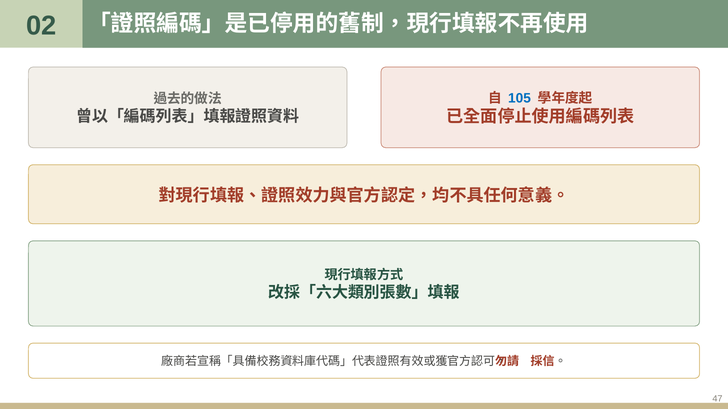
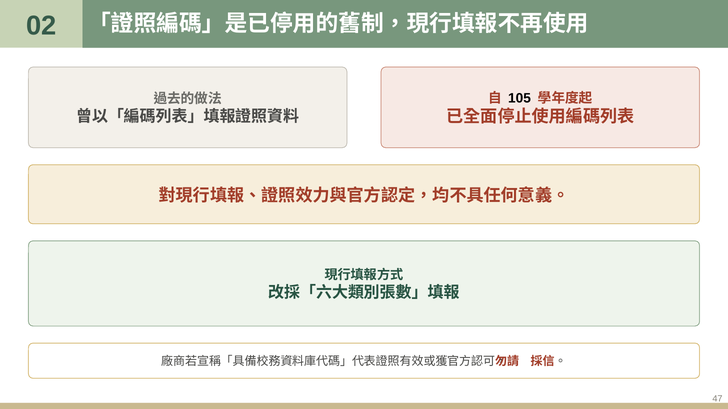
105 colour: blue -> black
